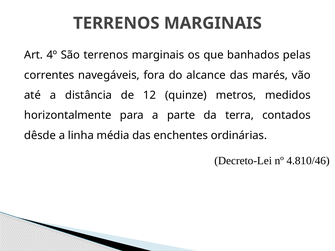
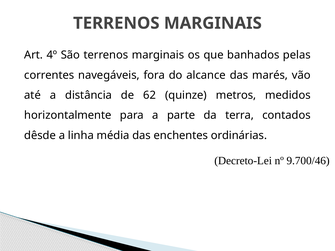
12: 12 -> 62
4.810/46: 4.810/46 -> 9.700/46
